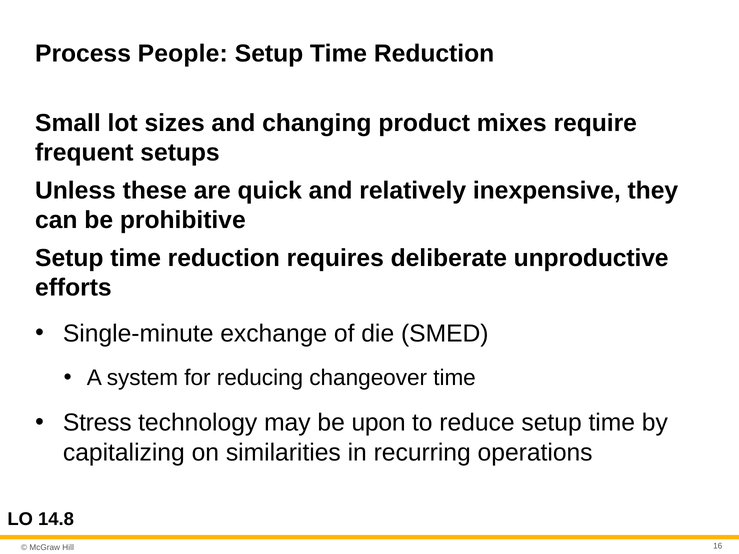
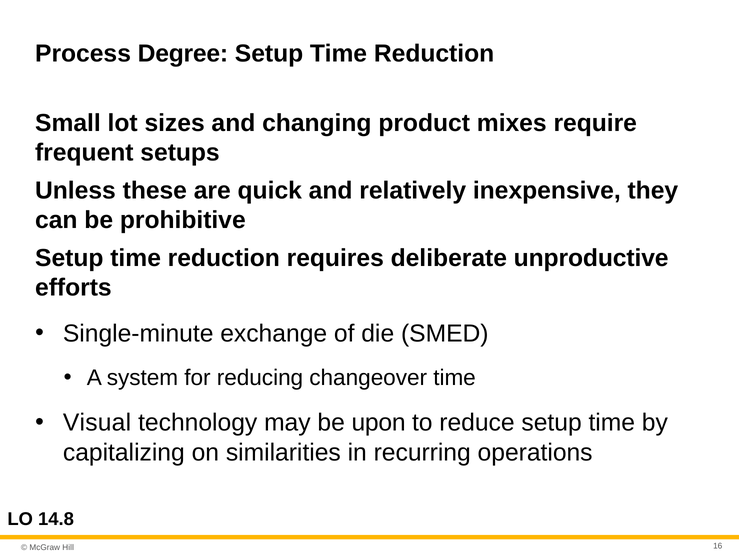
People: People -> Degree
Stress: Stress -> Visual
